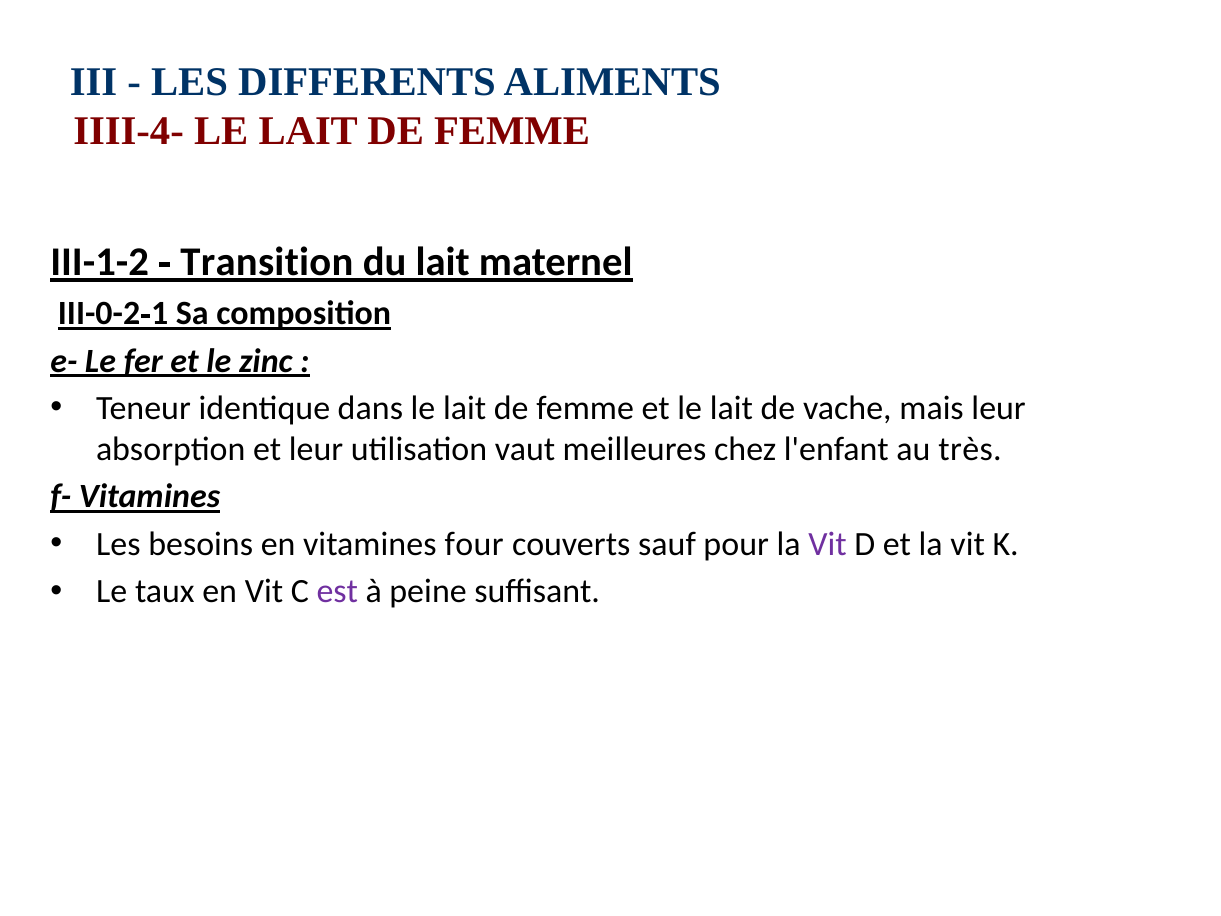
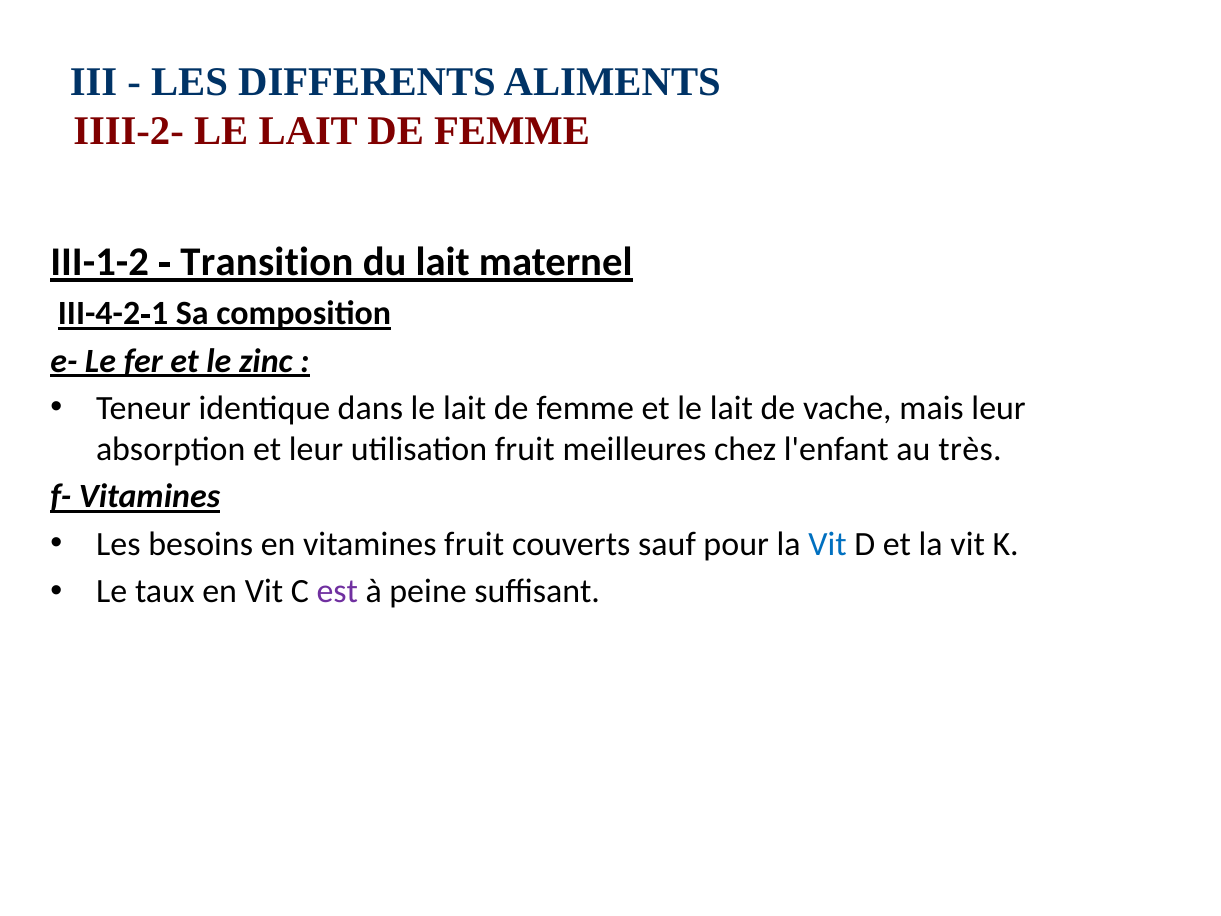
IIII-4‑: IIII-4‑ -> IIII-2‑
III-0-2: III-0-2 -> III-4-2
utilisation vaut: vaut -> fruit
vitamines four: four -> fruit
Vit at (827, 544) colour: purple -> blue
